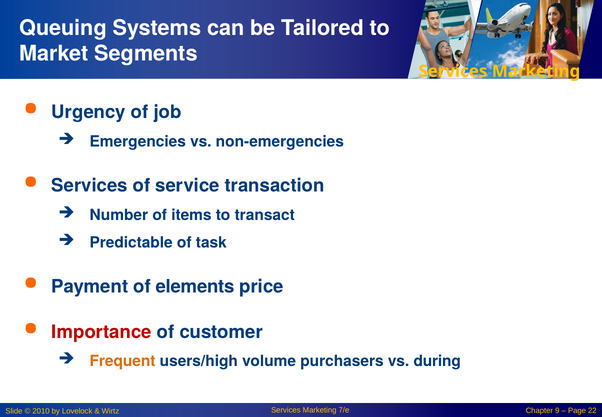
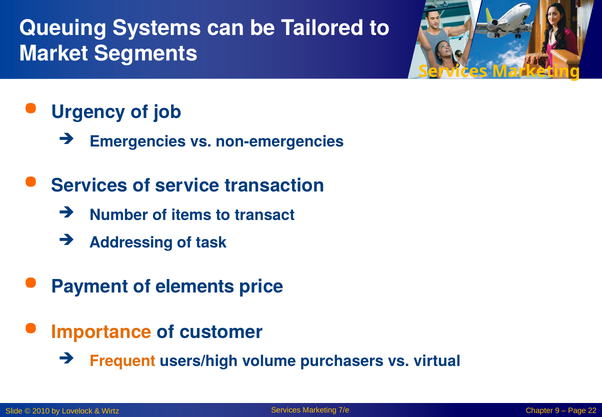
Predictable: Predictable -> Addressing
Importance colour: red -> orange
during: during -> virtual
